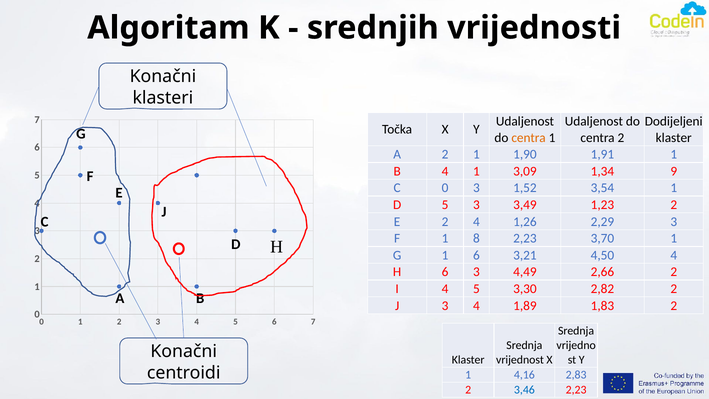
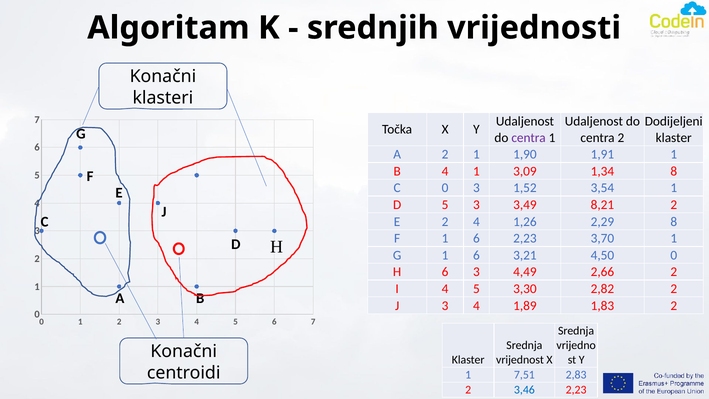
centra at (529, 138) colour: orange -> purple
1,34 9: 9 -> 8
1,23: 1,23 -> 8,21
2,29 3: 3 -> 8
F 1 8: 8 -> 6
4,50 4: 4 -> 0
4,16: 4,16 -> 7,51
